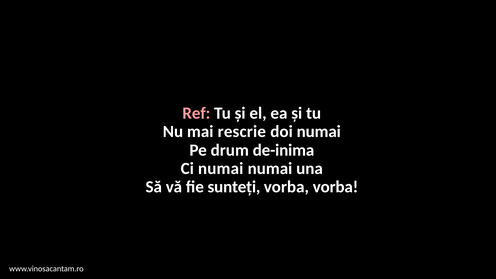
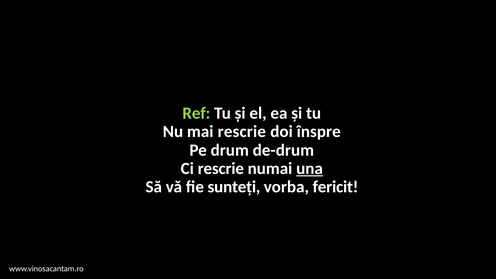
Ref colour: pink -> light green
doi numai: numai -> înspre
de-inima: de-inima -> de-drum
Ci numai: numai -> rescrie
una underline: none -> present
vorba vorba: vorba -> fericit
